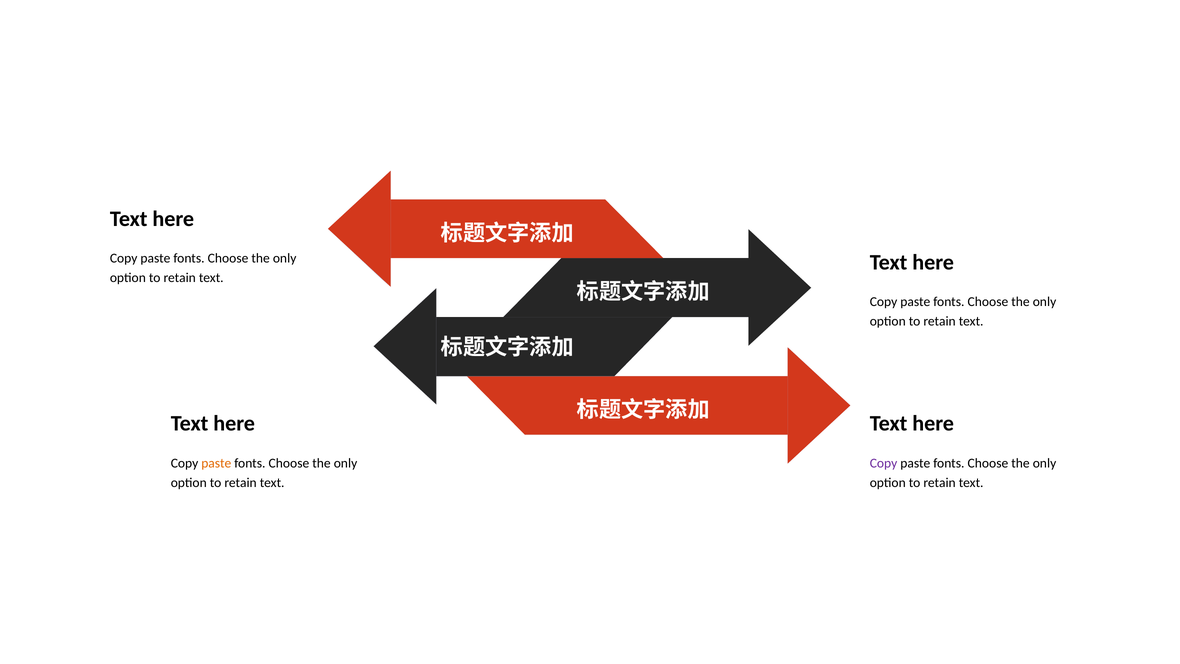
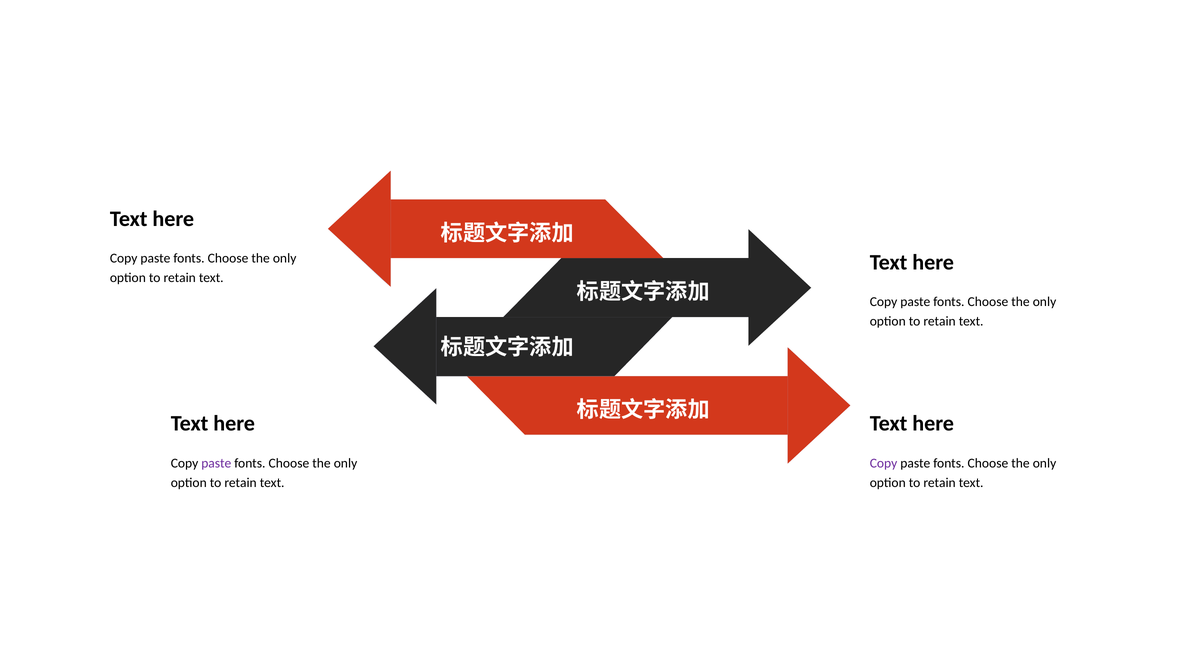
paste at (216, 463) colour: orange -> purple
